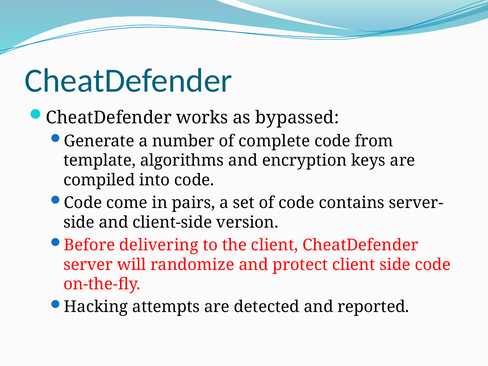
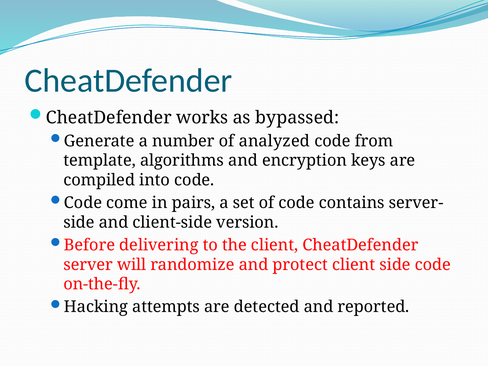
complete: complete -> analyzed
